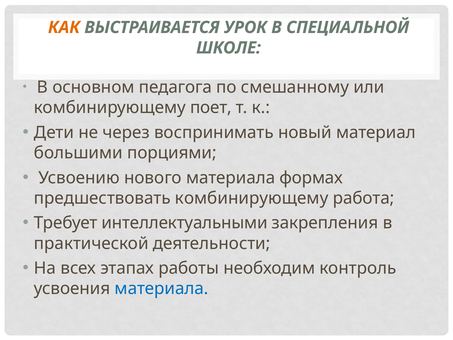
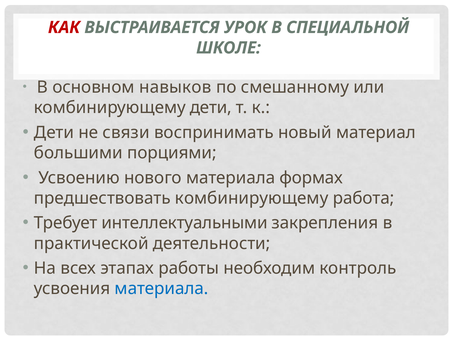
КАК colour: orange -> red
педагога: педагога -> навыков
комбинирующему поет: поет -> дети
через: через -> связи
